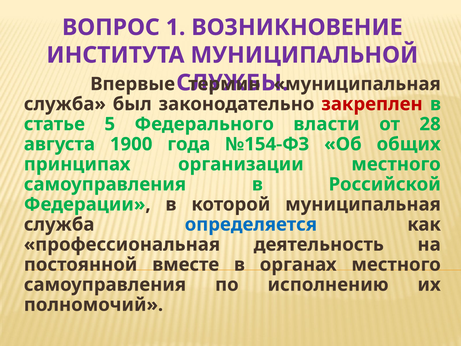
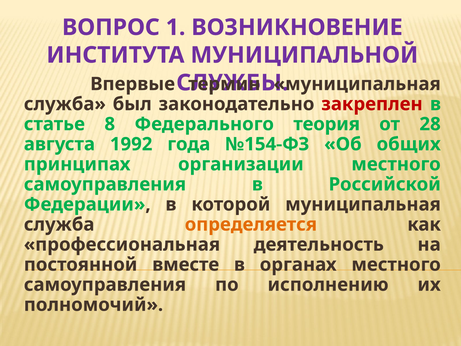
5: 5 -> 8
власти: власти -> теория
1900: 1900 -> 1992
определяется colour: blue -> orange
